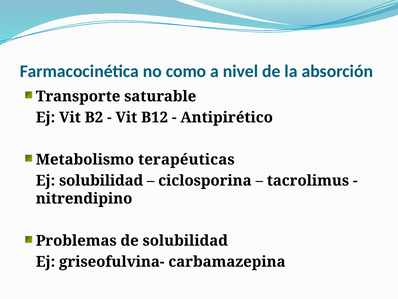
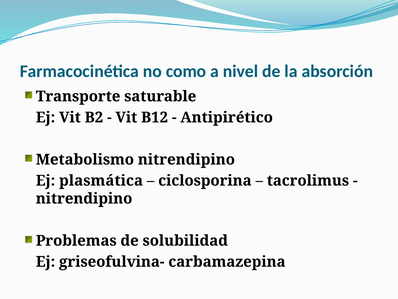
Metabolismo terapéuticas: terapéuticas -> nitrendipino
Ej solubilidad: solubilidad -> plasmática
